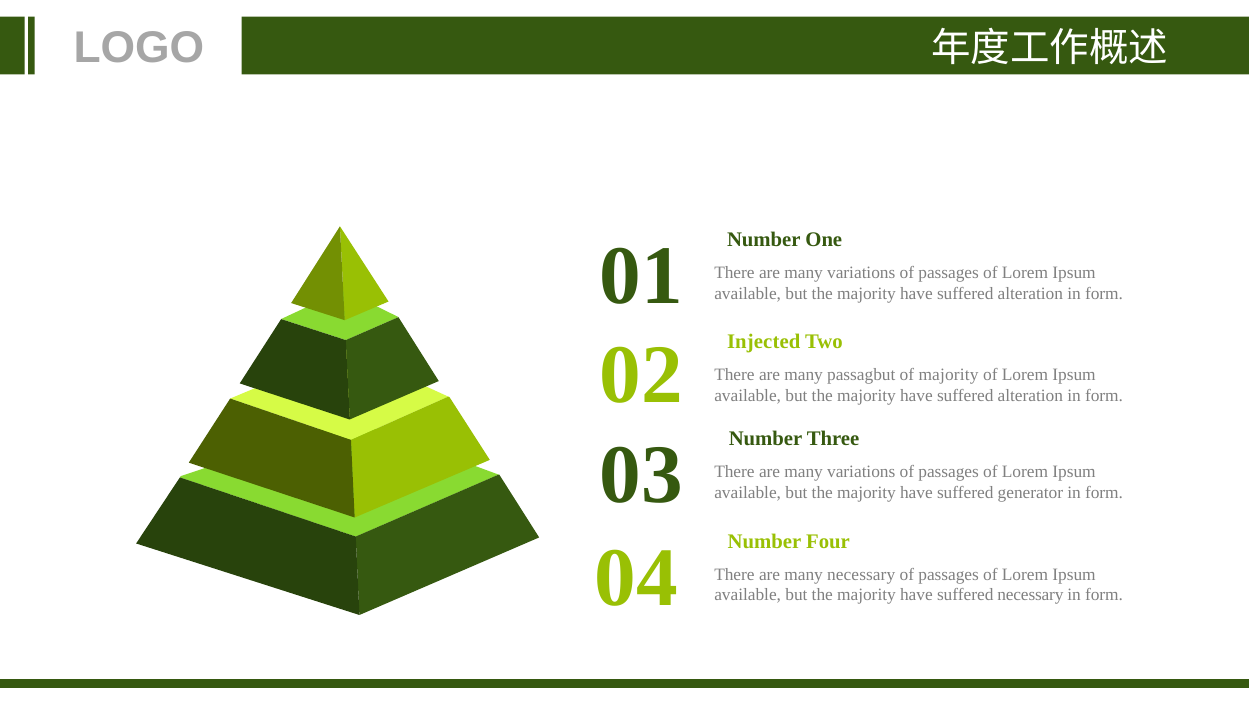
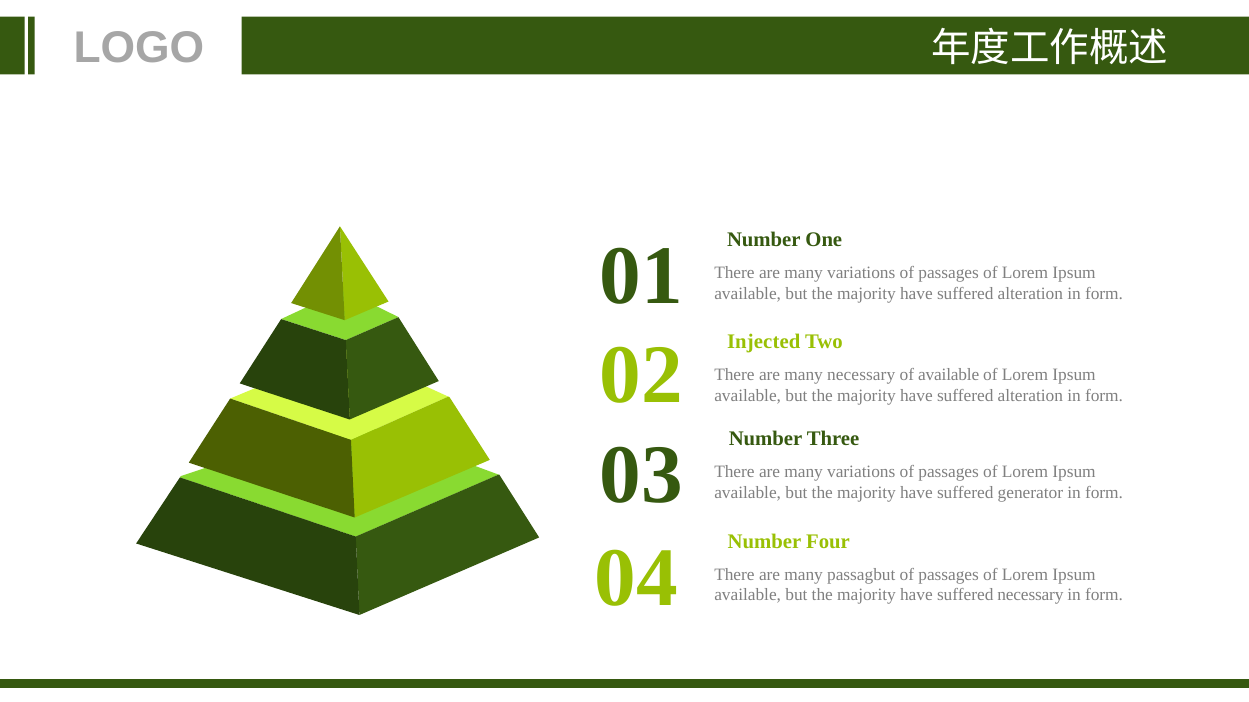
many passagbut: passagbut -> necessary
of majority: majority -> available
many necessary: necessary -> passagbut
